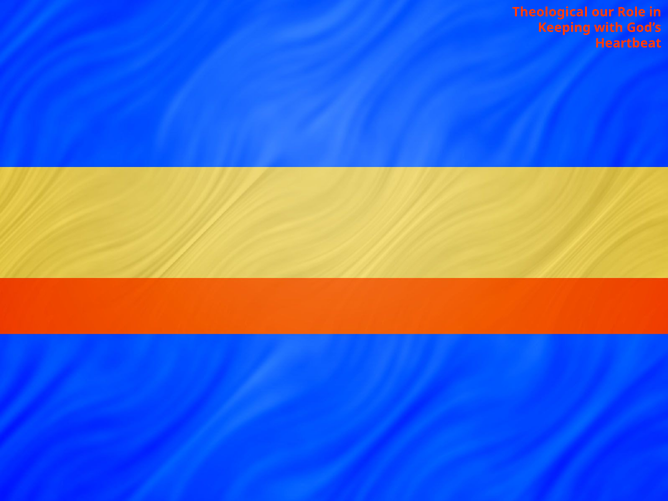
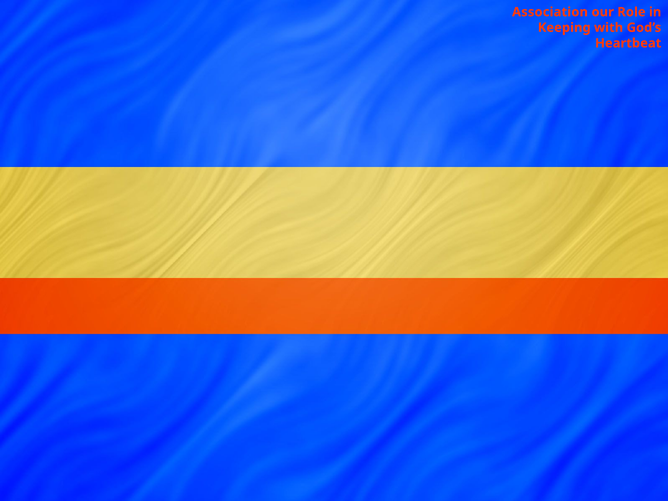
Theological: Theological -> Association
